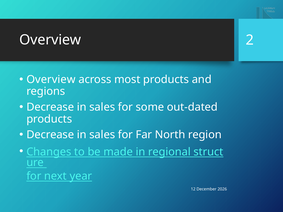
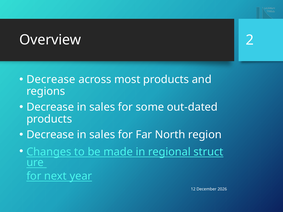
Overview at (51, 80): Overview -> Decrease
